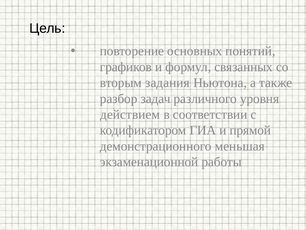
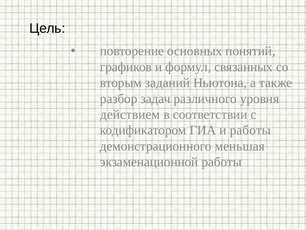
задания: задания -> заданий
и прямой: прямой -> работы
